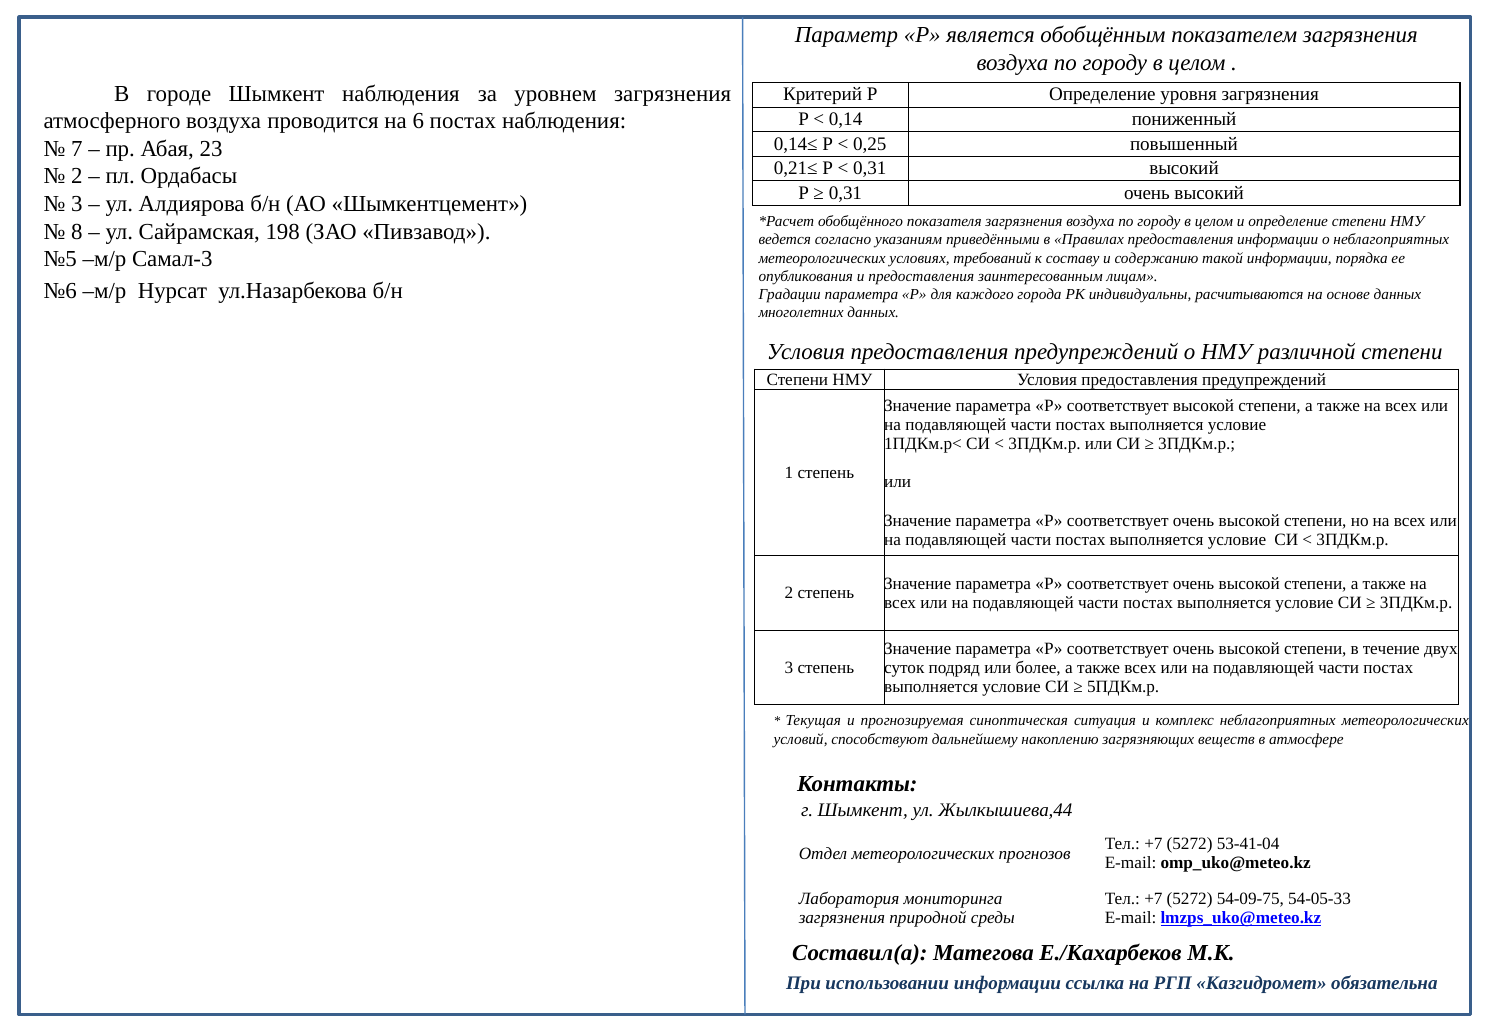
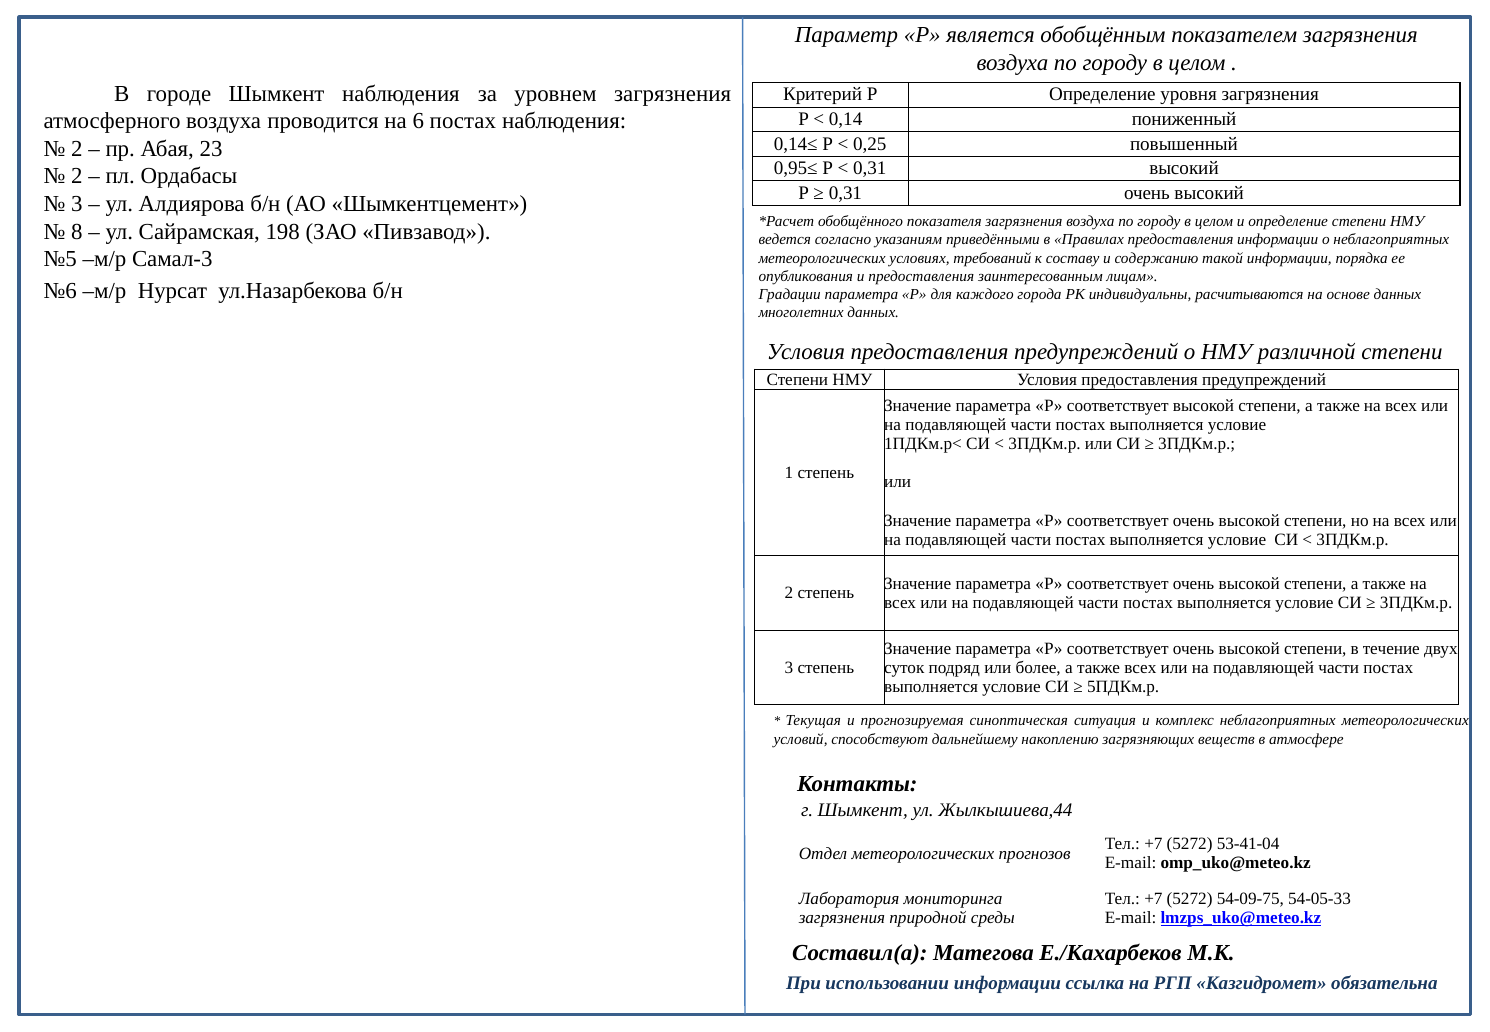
7 at (77, 149): 7 -> 2
0,21≤: 0,21≤ -> 0,95≤
